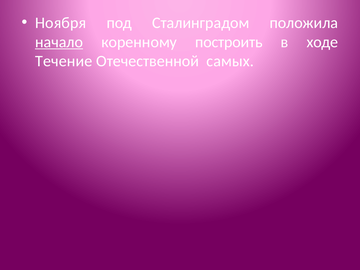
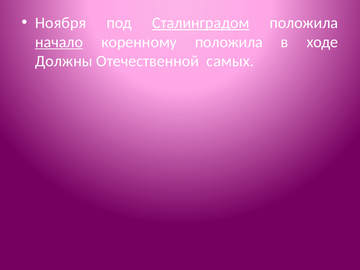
Сталинградом underline: none -> present
коренному построить: построить -> положила
Течение: Течение -> Должны
